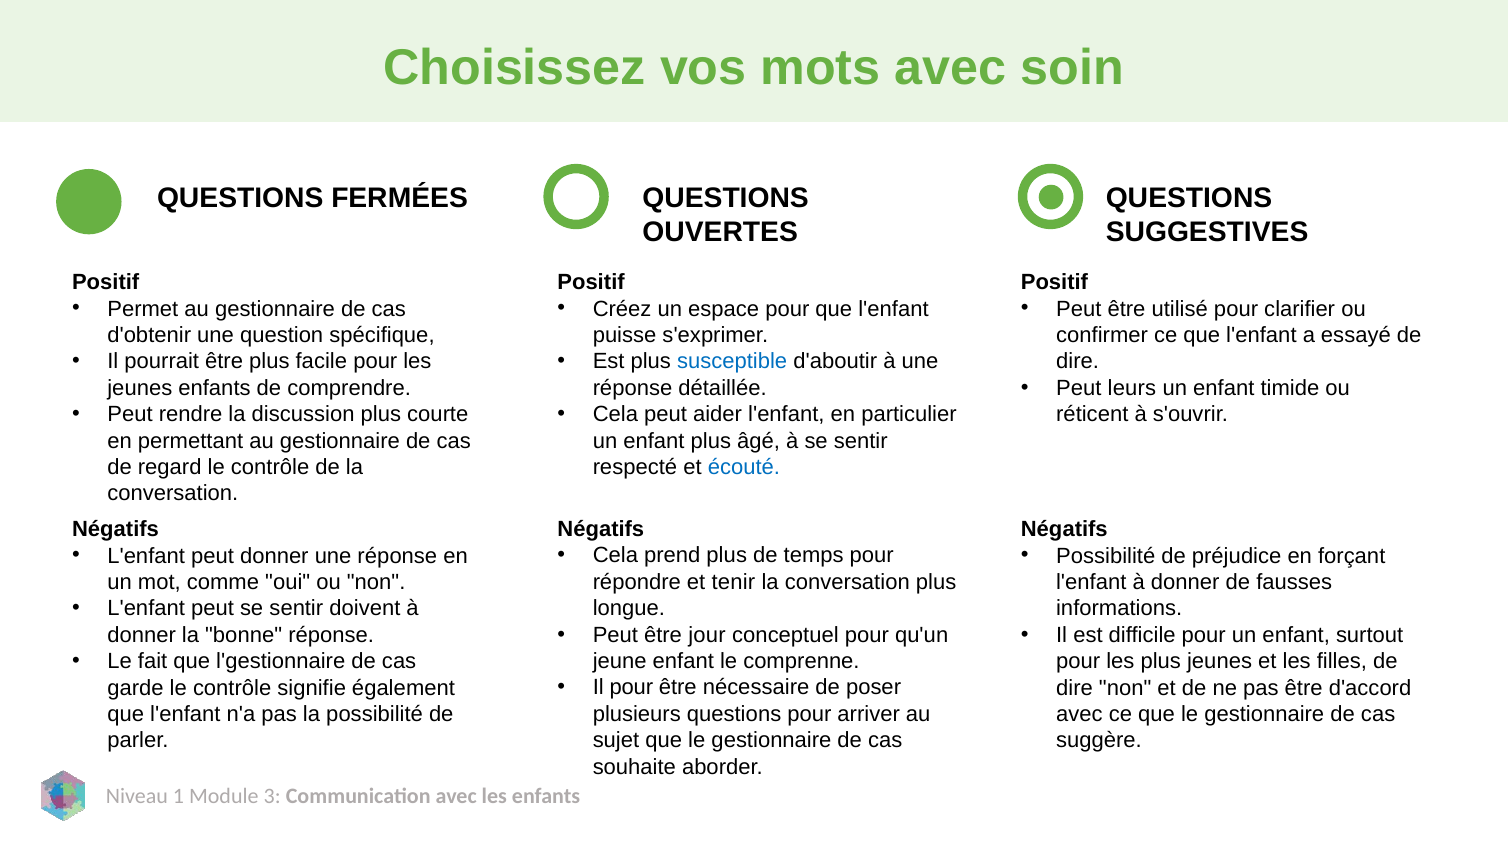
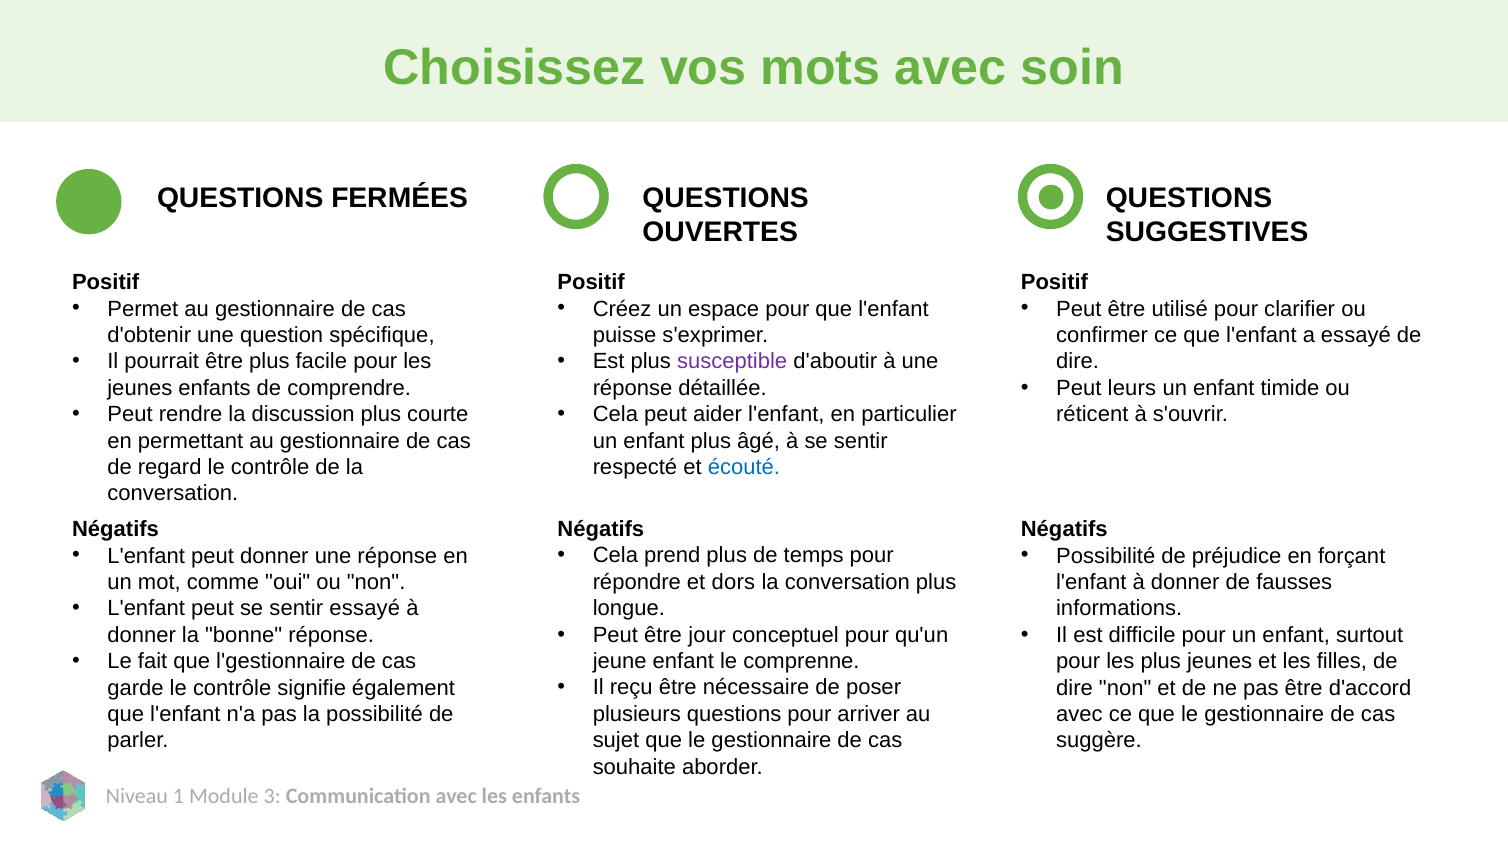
susceptible colour: blue -> purple
tenir: tenir -> dors
sentir doivent: doivent -> essayé
Il pour: pour -> reçu
